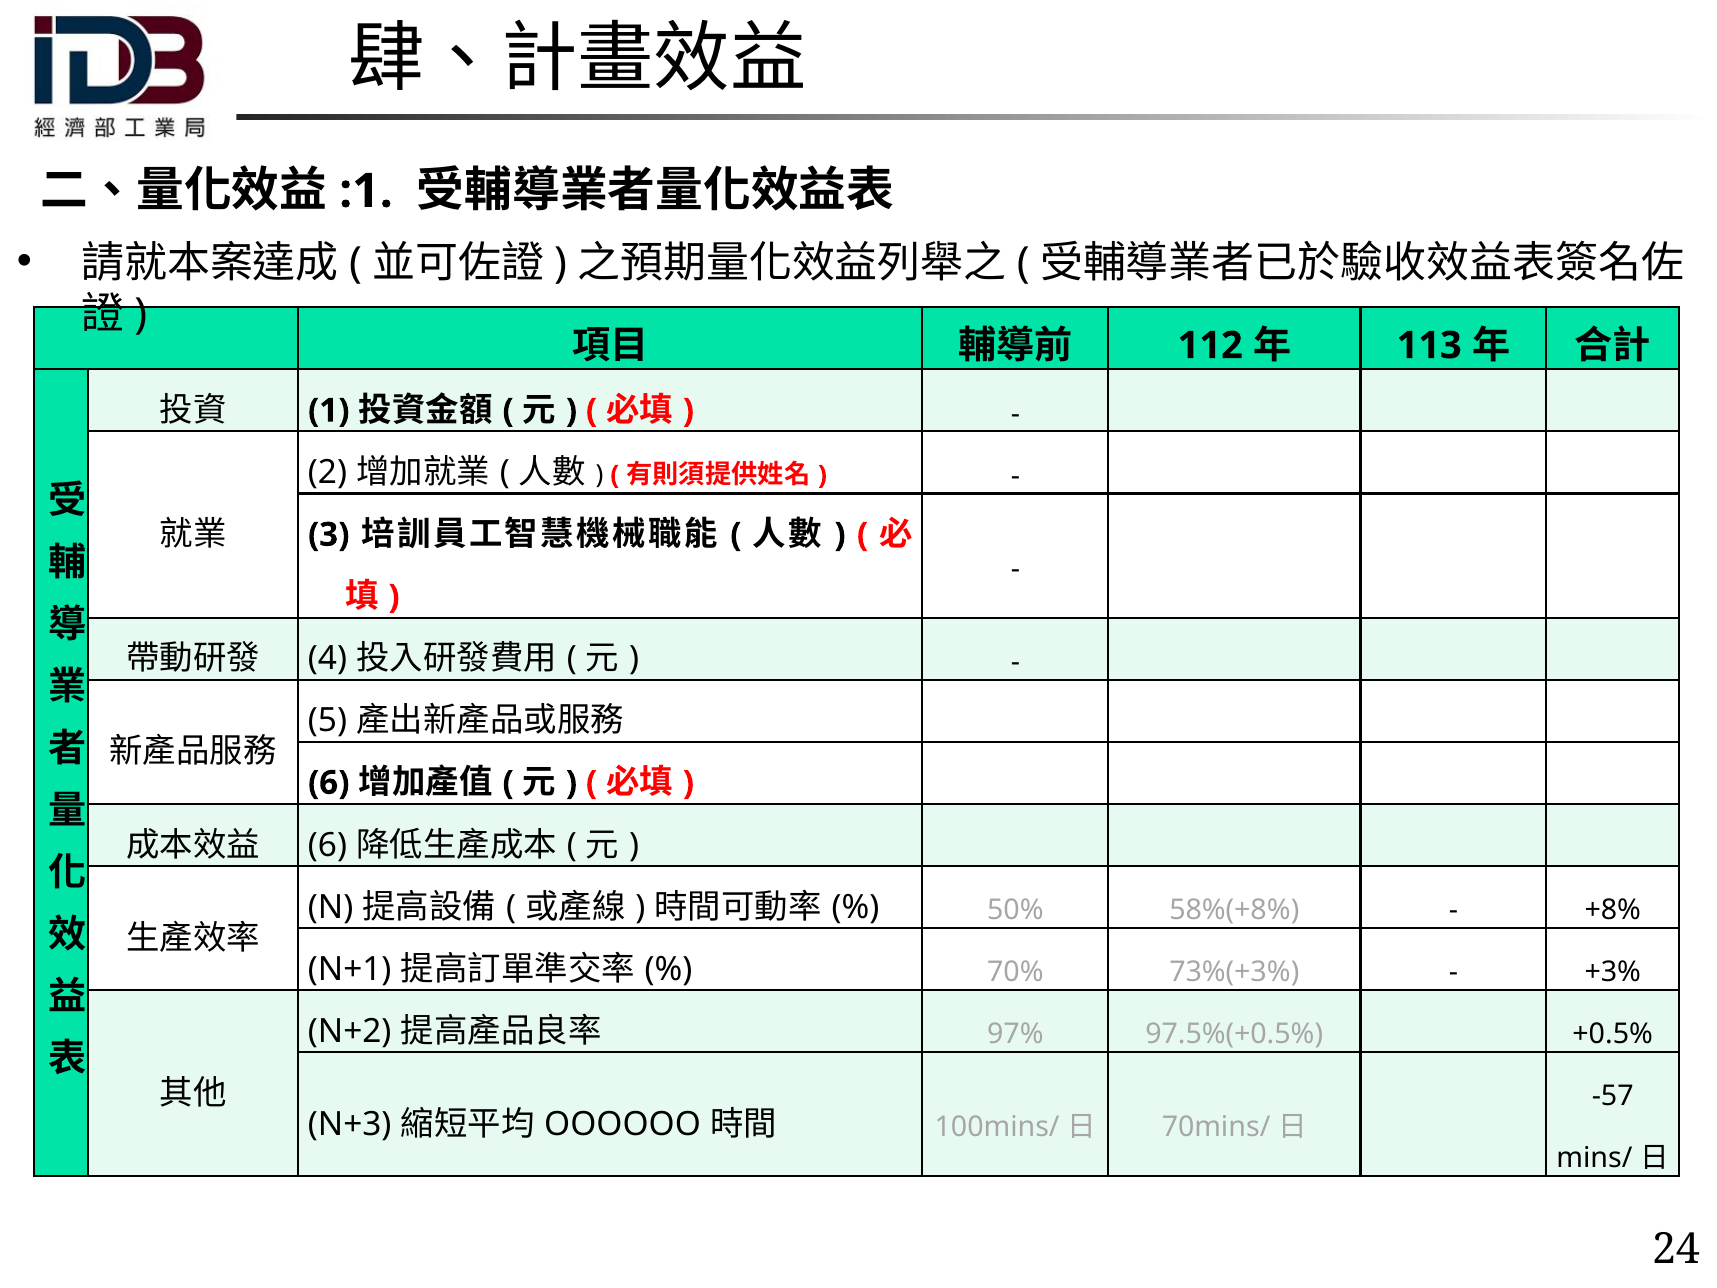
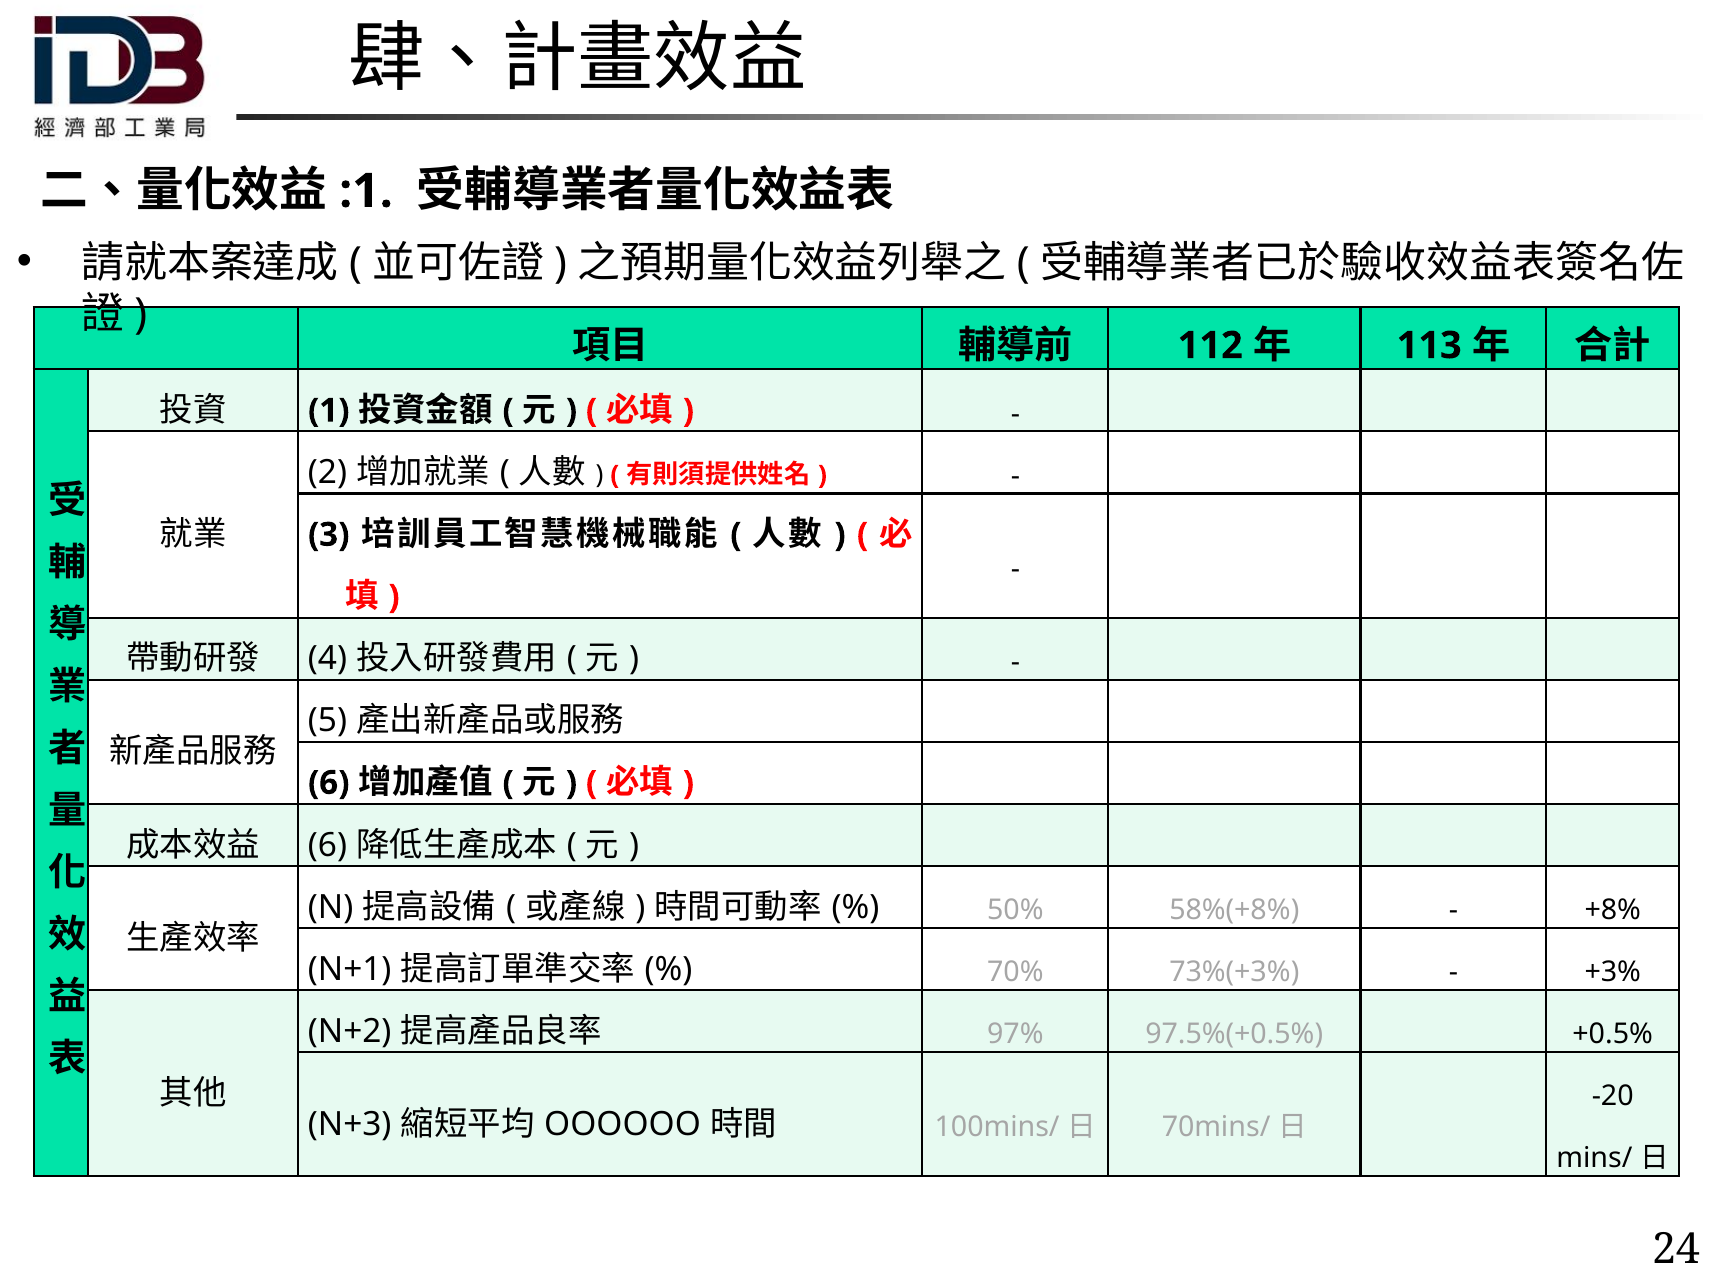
-57: -57 -> -20
